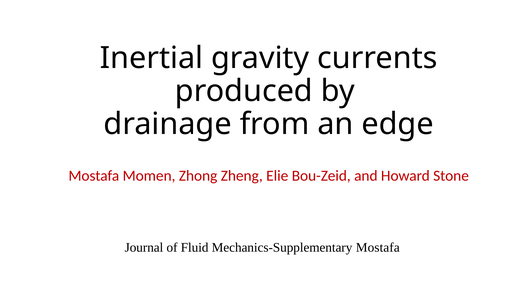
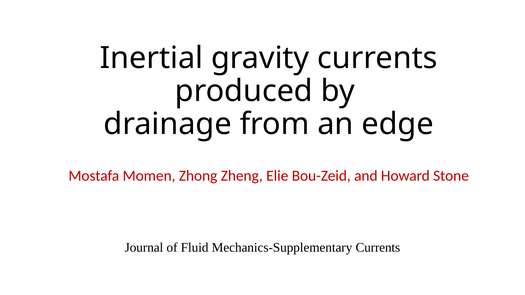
Mechanics-Supplementary Mostafa: Mostafa -> Currents
